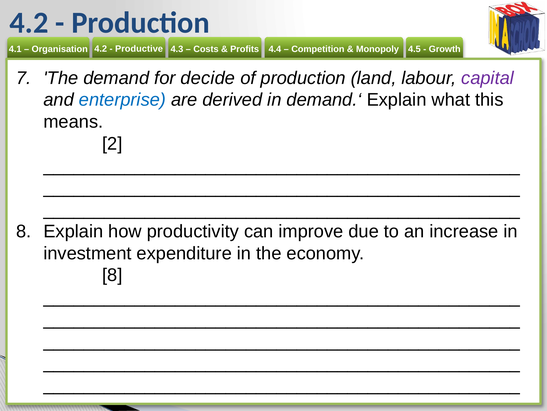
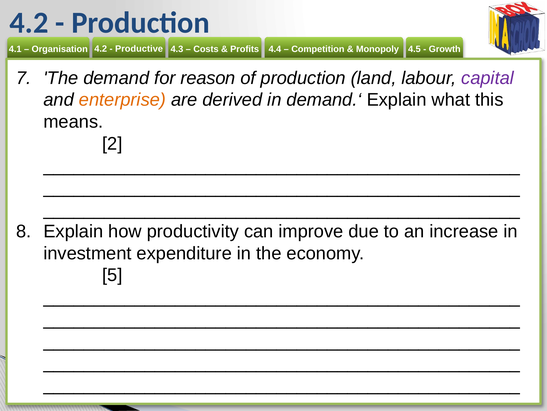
decide: decide -> reason
enterprise colour: blue -> orange
8 at (112, 275): 8 -> 5
